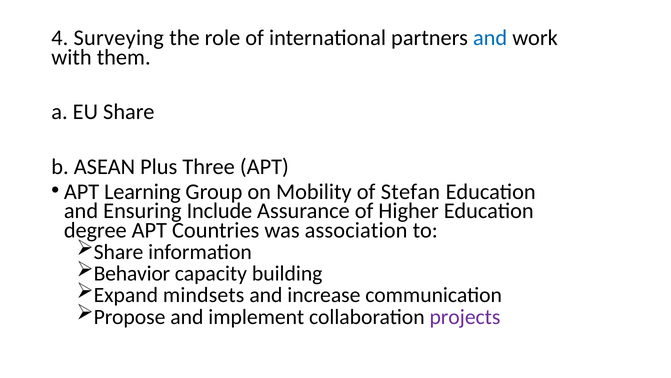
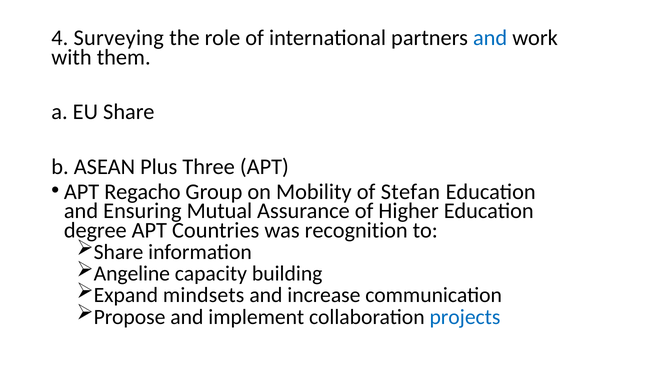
Learning: Learning -> Regacho
Include: Include -> Mutual
association: association -> recognition
Behavior: Behavior -> Angeline
projects colour: purple -> blue
